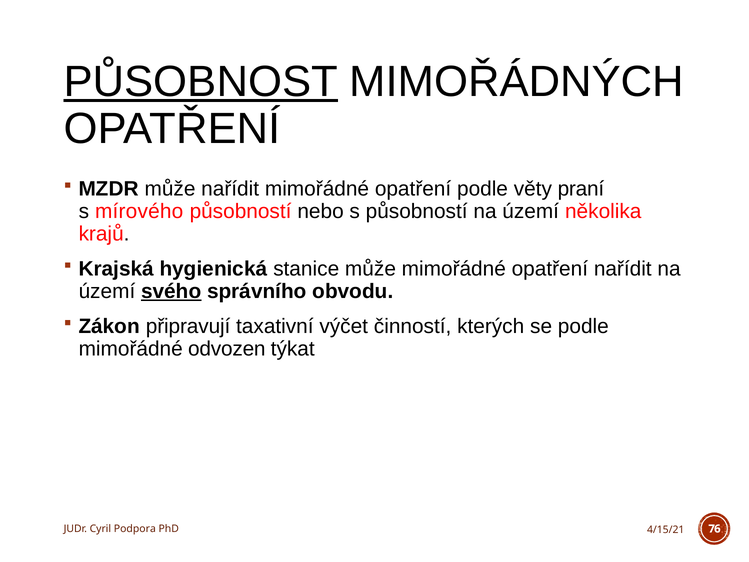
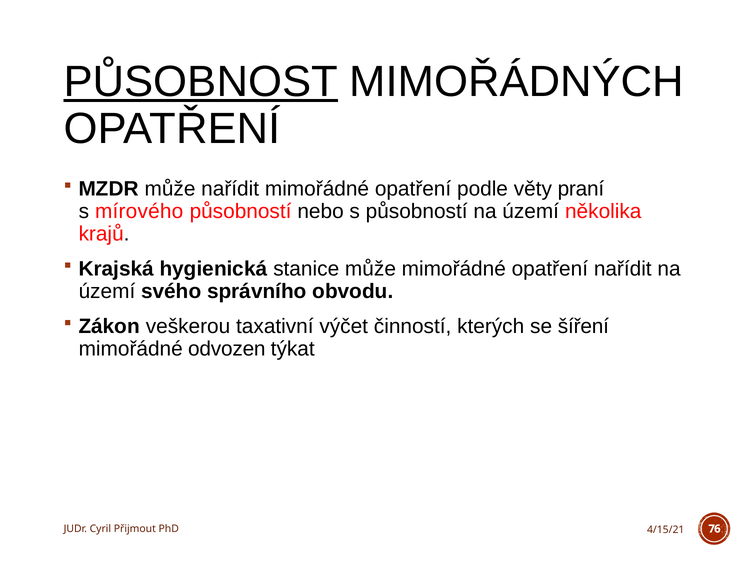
svého underline: present -> none
připravují: připravují -> veškerou
se podle: podle -> šíření
Podpora: Podpora -> Přijmout
